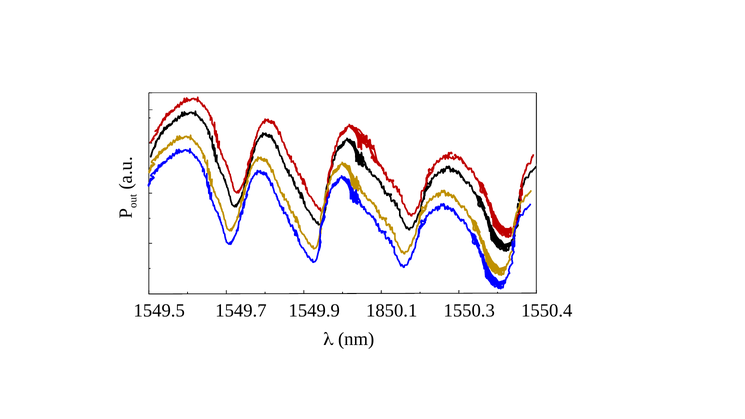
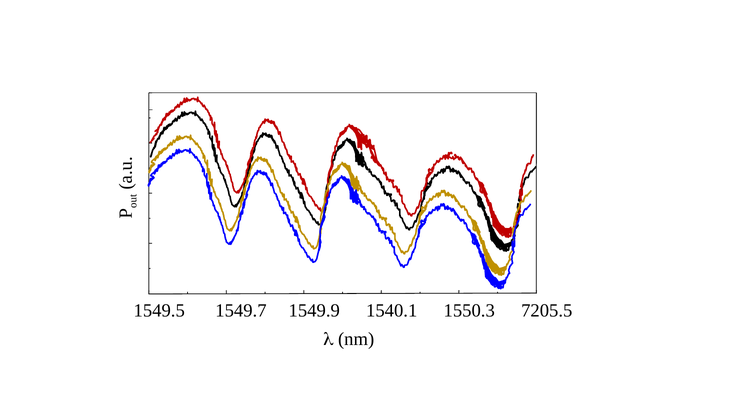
1850.1: 1850.1 -> 1540.1
1550.4: 1550.4 -> 7205.5
